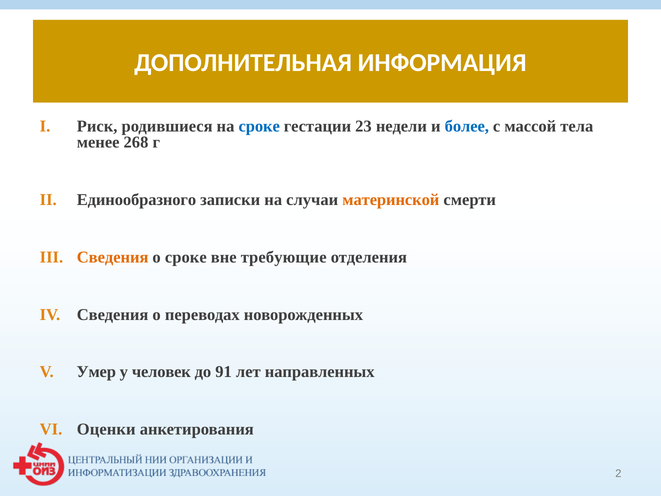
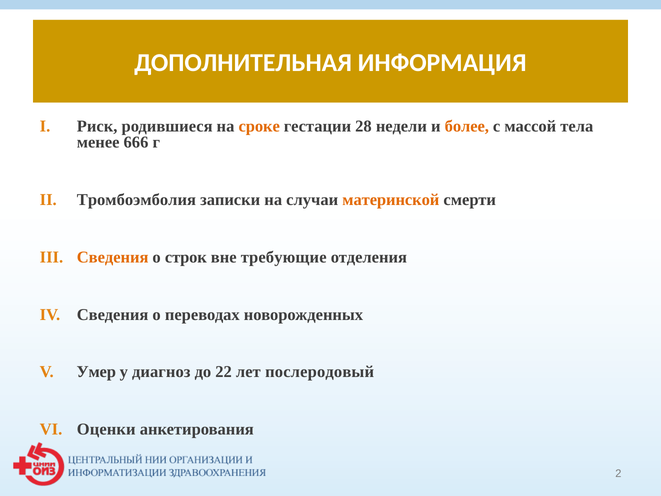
сроке at (259, 126) colour: blue -> orange
23: 23 -> 28
более colour: blue -> orange
268: 268 -> 666
Единообразного: Единообразного -> Тромбоэмболия
о сроке: сроке -> строк
человек: человек -> диагноз
91: 91 -> 22
направленных: направленных -> послеродовый
